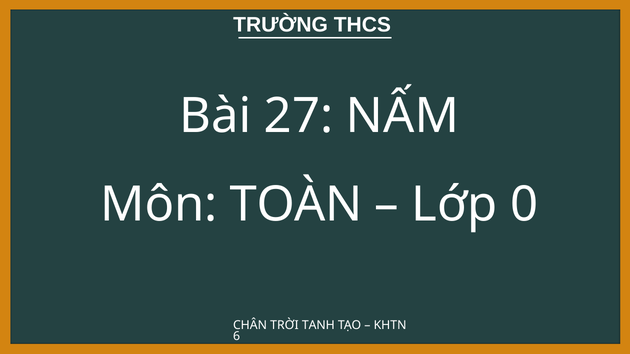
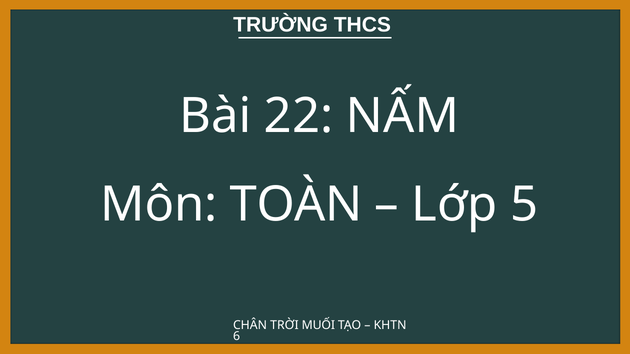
27: 27 -> 22
0: 0 -> 5
TANH: TANH -> MUỐI
